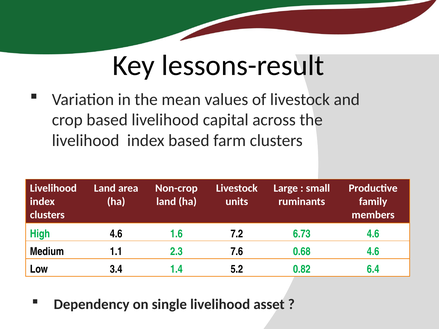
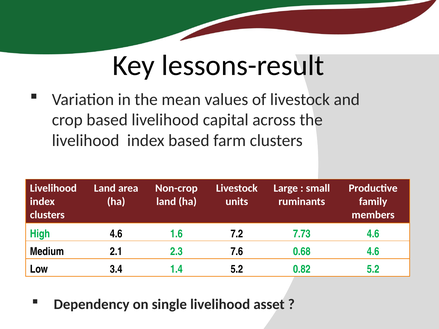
6.73: 6.73 -> 7.73
1.1: 1.1 -> 2.1
0.82 6.4: 6.4 -> 5.2
